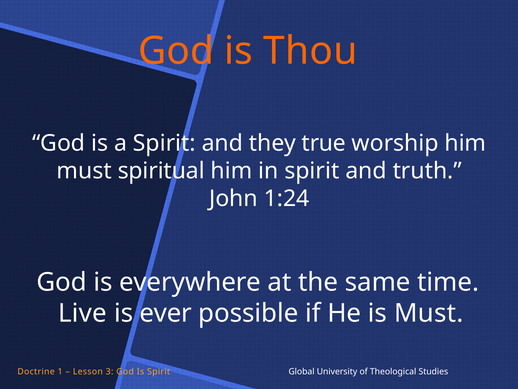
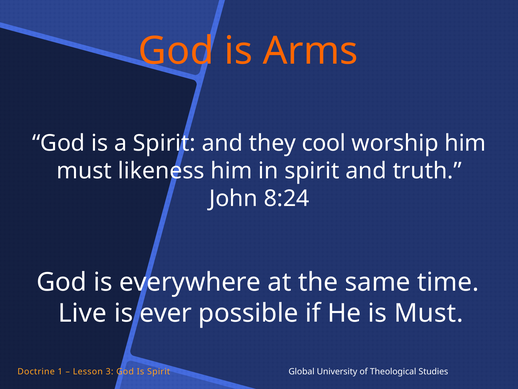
Thou: Thou -> Arms
true: true -> cool
spiritual: spiritual -> likeness
1:24: 1:24 -> 8:24
